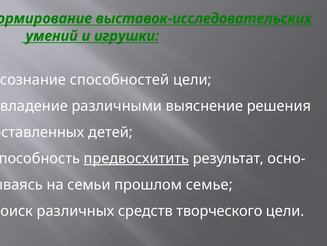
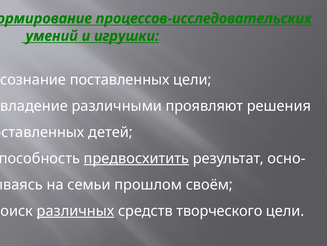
выставок-исследовательских: выставок-исследовательских -> процессов-исследовательских
способностей at (120, 80): способностей -> поставленных
выяснение: выяснение -> проявляют
семье: семье -> своём
различных underline: none -> present
